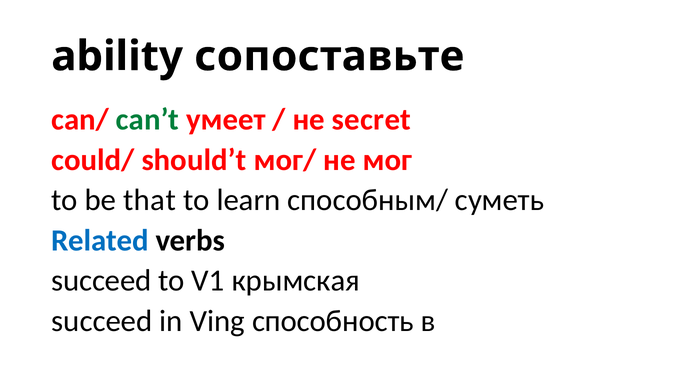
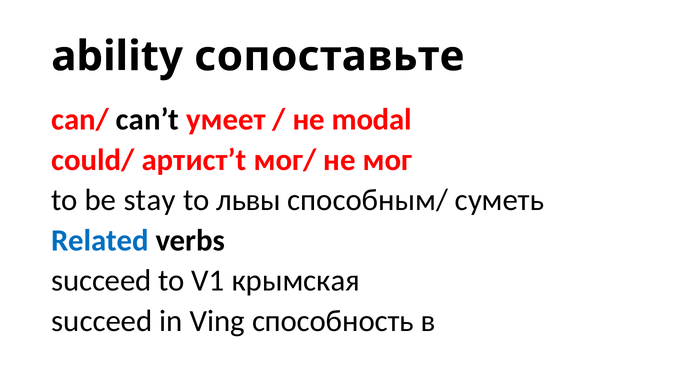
can’t colour: green -> black
secret: secret -> modal
should’t: should’t -> артист’t
that: that -> stay
learn: learn -> львы
